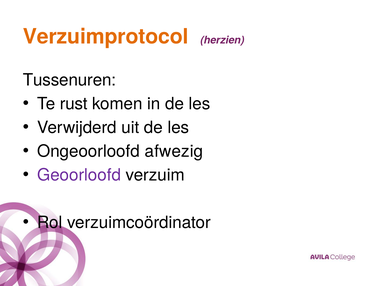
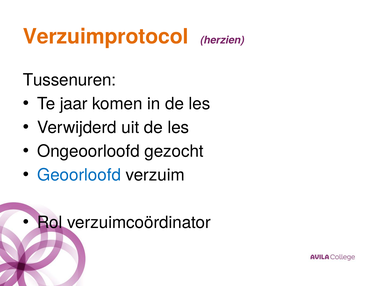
rust: rust -> jaar
afwezig: afwezig -> gezocht
Geoorloofd colour: purple -> blue
